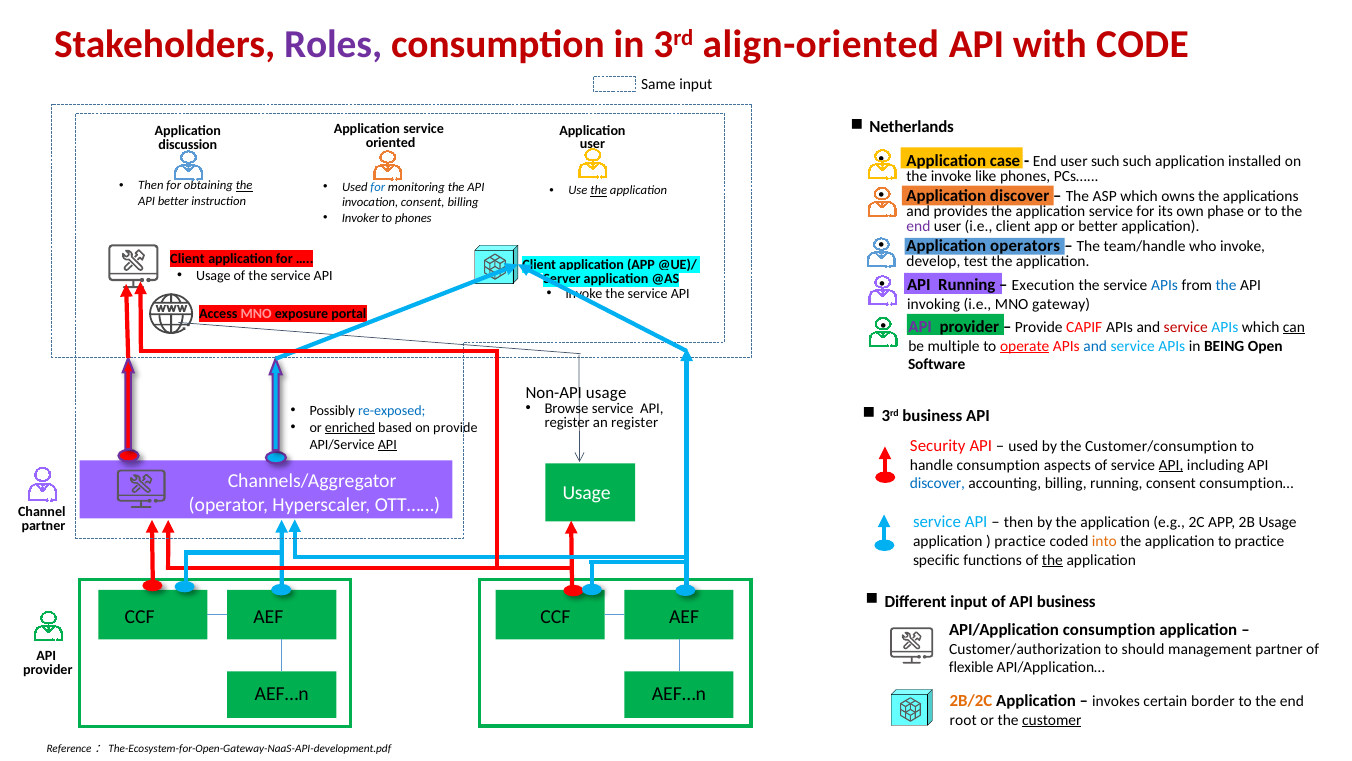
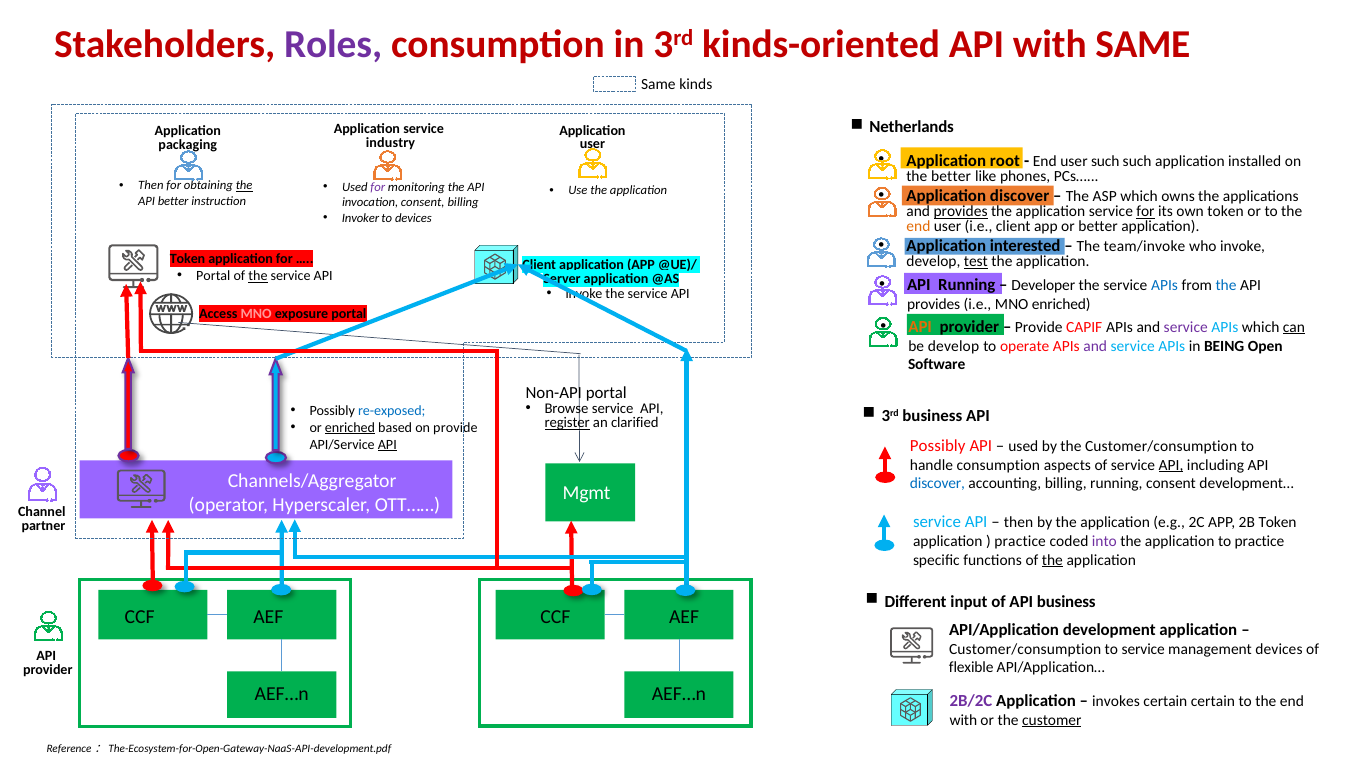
align-oriented: align-oriented -> kinds-oriented
with CODE: CODE -> SAME
Same input: input -> kinds
oriented: oriented -> industry
discussion: discussion -> packaging
case: case -> root
the invoke: invoke -> better
for at (378, 187) colour: blue -> purple
the at (599, 191) underline: present -> none
provides at (961, 211) underline: none -> present
for at (1146, 211) underline: none -> present
own phase: phase -> token
to phones: phones -> devices
end at (918, 226) colour: purple -> orange
operators: operators -> interested
team/handle: team/handle -> team/invoke
Client at (187, 258): Client -> Token
test underline: none -> present
Usage at (213, 276): Usage -> Portal
the at (258, 276) underline: none -> present
Execution: Execution -> Developer
invoking at (934, 304): invoking -> provides
MNO gateway: gateway -> enriched
API at (920, 326) colour: purple -> orange
service at (1186, 327) colour: red -> purple
be multiple: multiple -> develop
operate underline: present -> none
and at (1095, 346) colour: blue -> purple
Non-API usage: usage -> portal
register at (567, 422) underline: none -> present
an register: register -> clarified
Security at (938, 446): Security -> Possibly
consumption…: consumption… -> development…
Usage at (587, 492): Usage -> Mgmt
2B Usage: Usage -> Token
into colour: orange -> purple
API/Application consumption: consumption -> development
Customer/authorization at (1025, 648): Customer/authorization -> Customer/consumption
to should: should -> service
management partner: partner -> devices
2B/2C colour: orange -> purple
certain border: border -> certain
root at (963, 719): root -> with
